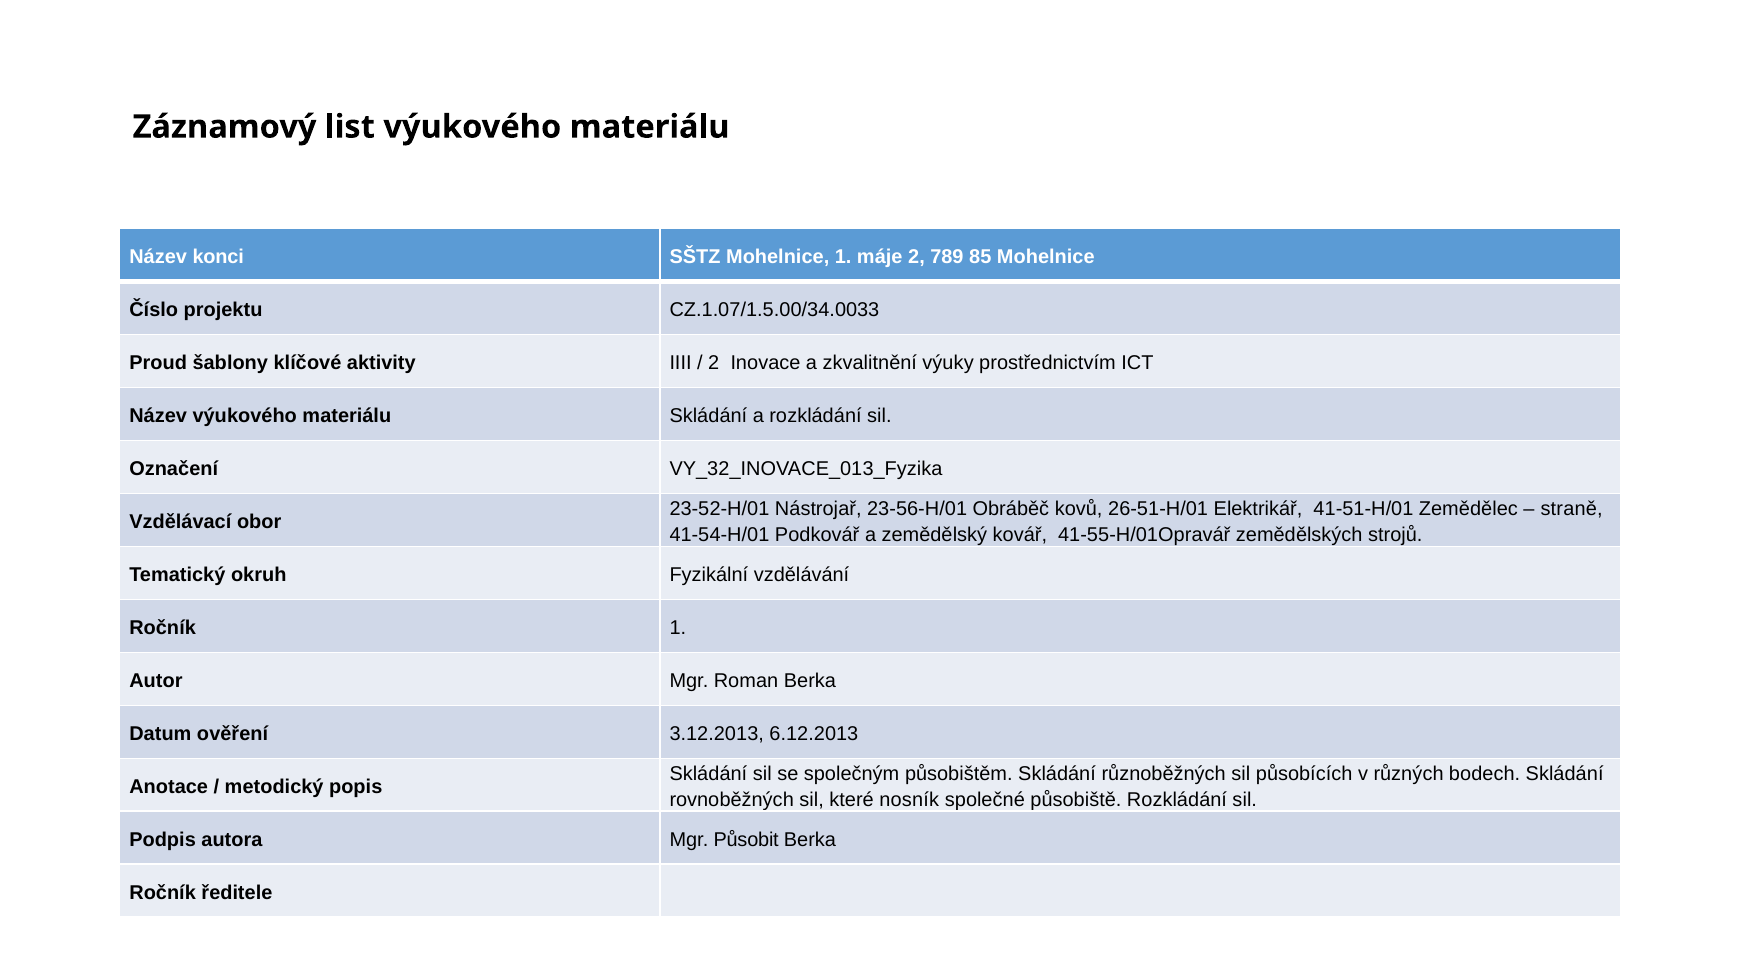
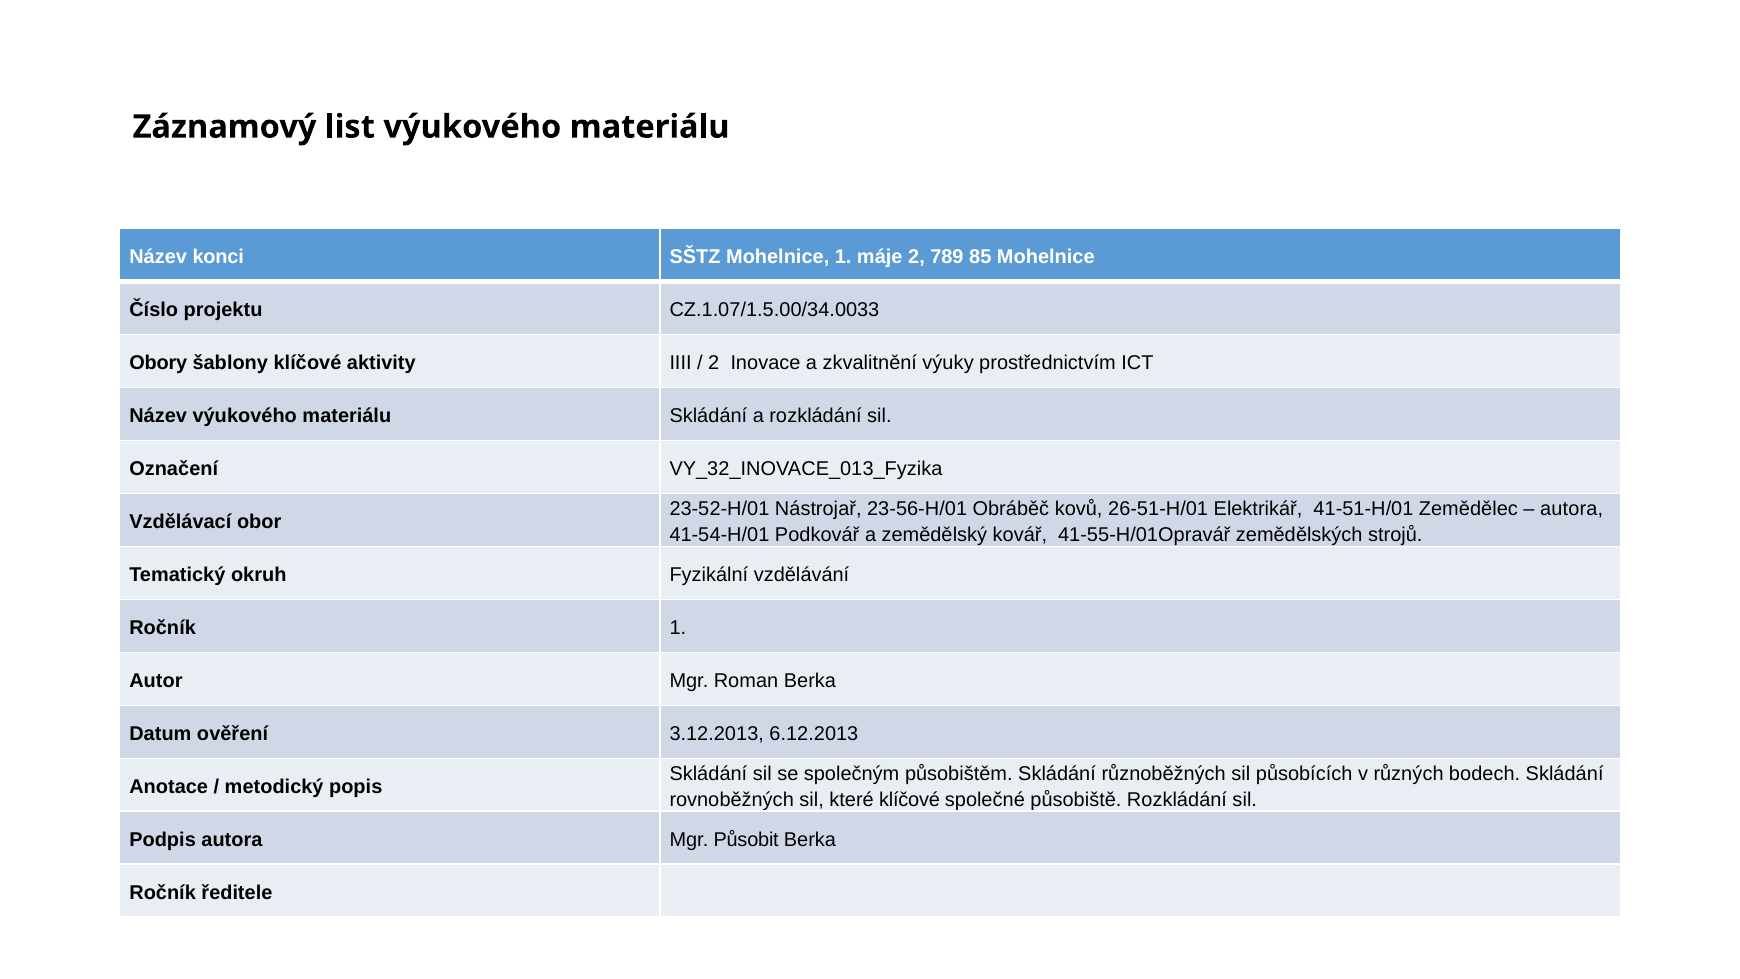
Proud: Proud -> Obory
straně at (1572, 509): straně -> autora
které nosník: nosník -> klíčové
